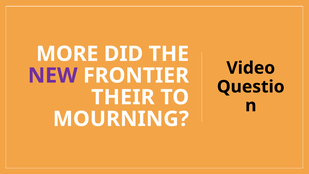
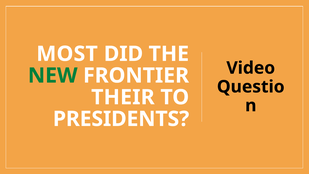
MORE: MORE -> MOST
NEW colour: purple -> green
MOURNING: MOURNING -> PRESIDENTS
